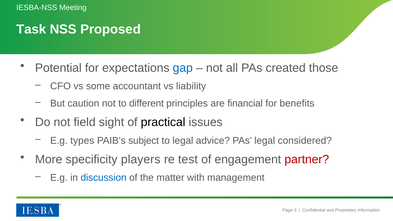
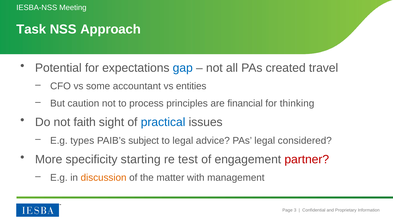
Proposed: Proposed -> Approach
those: those -> travel
liability: liability -> entities
different: different -> process
benefits: benefits -> thinking
field: field -> faith
practical colour: black -> blue
players: players -> starting
discussion colour: blue -> orange
